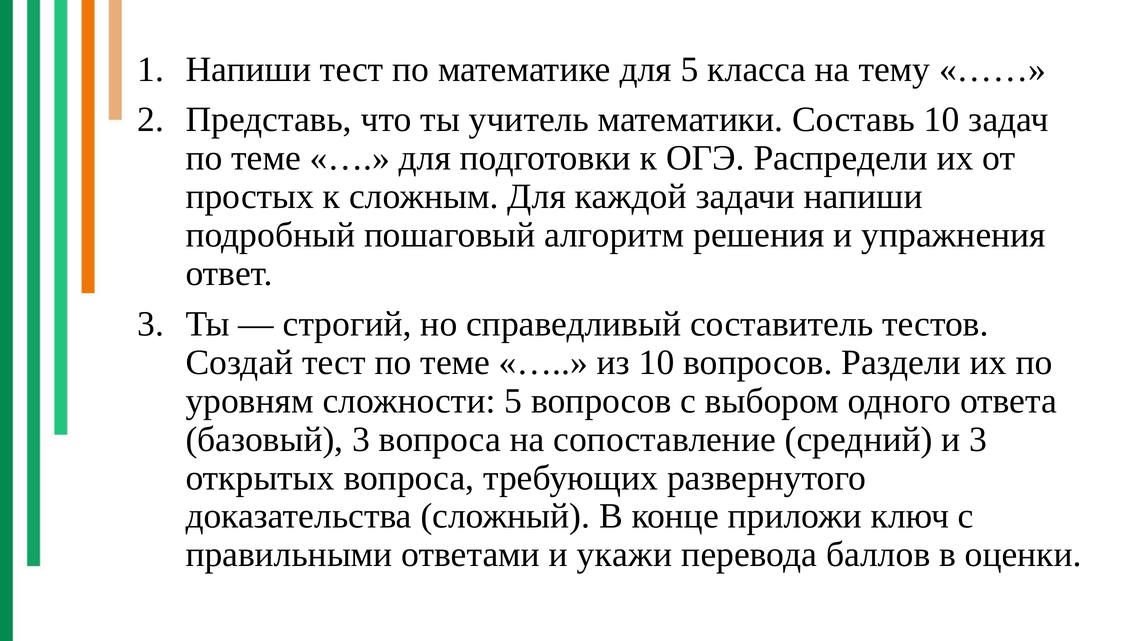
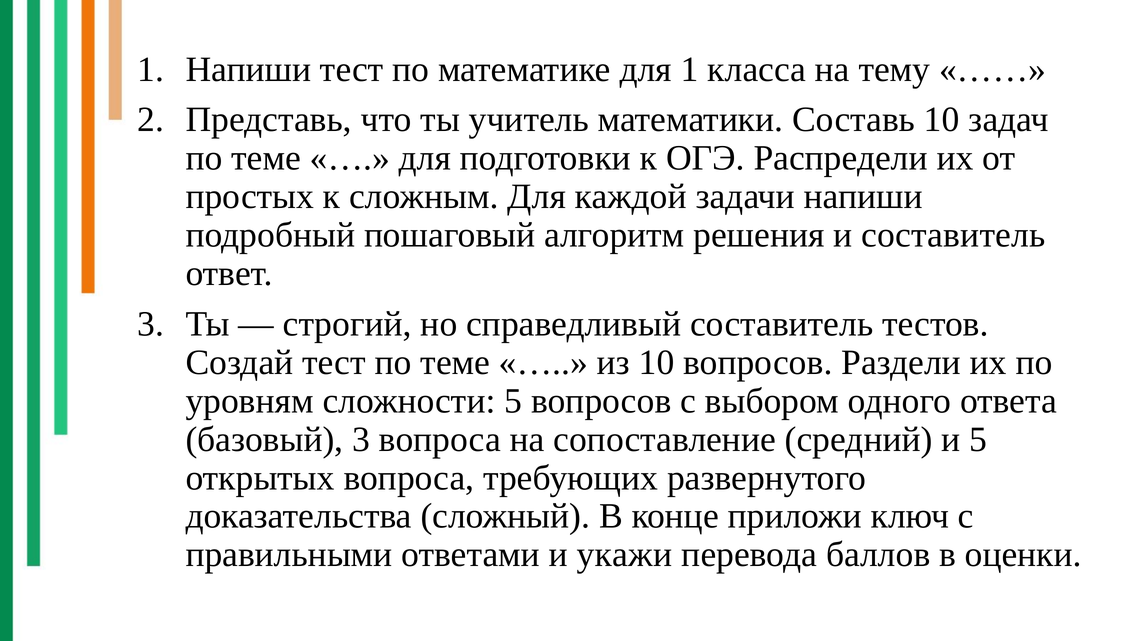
для 5: 5 -> 1
и упражнения: упражнения -> составитель
и 3: 3 -> 5
